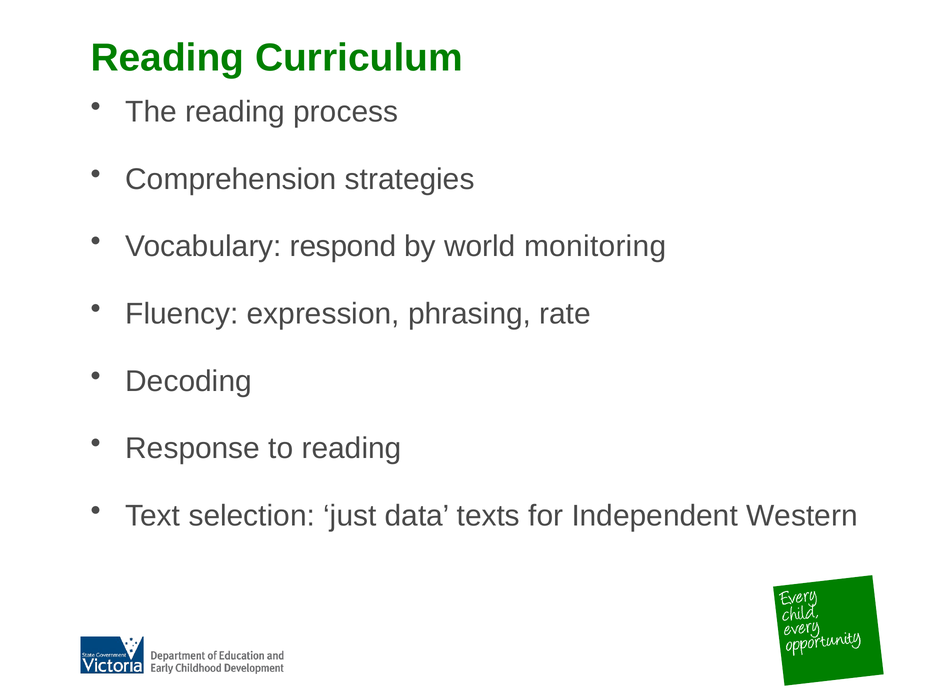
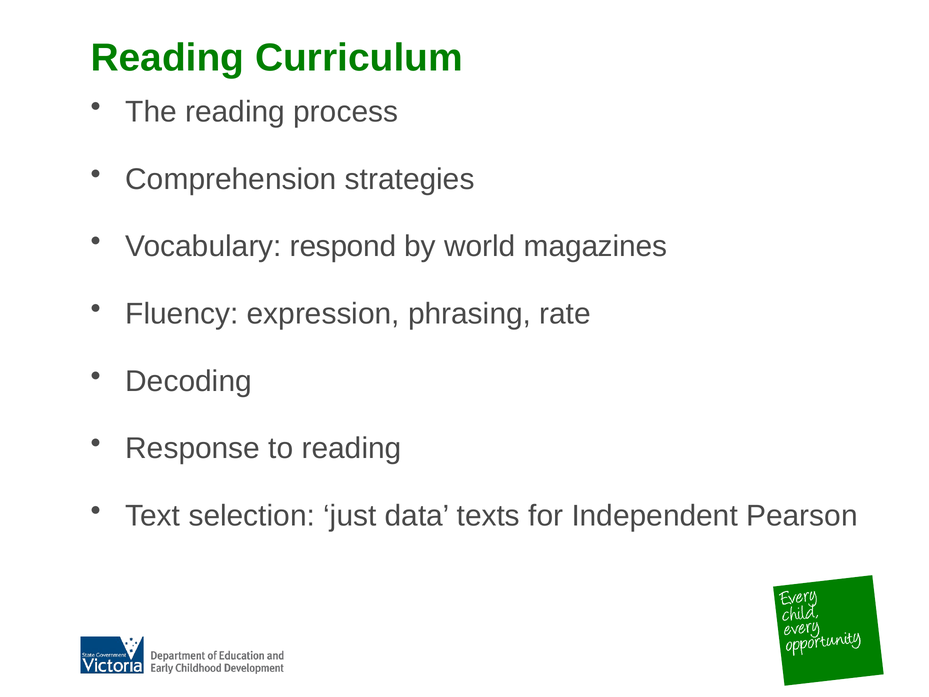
monitoring: monitoring -> magazines
Western: Western -> Pearson
